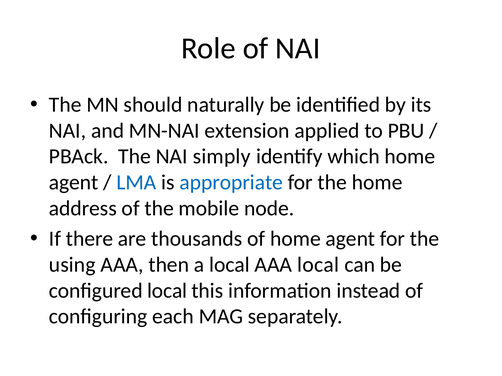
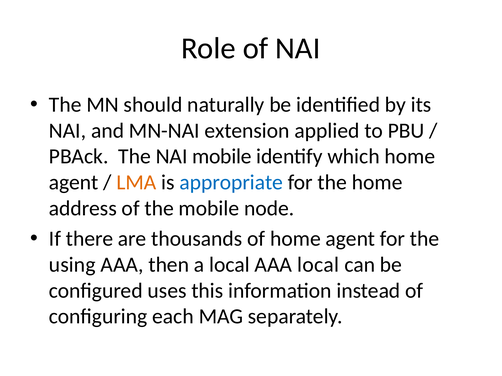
NAI simply: simply -> mobile
LMA colour: blue -> orange
configured local: local -> uses
